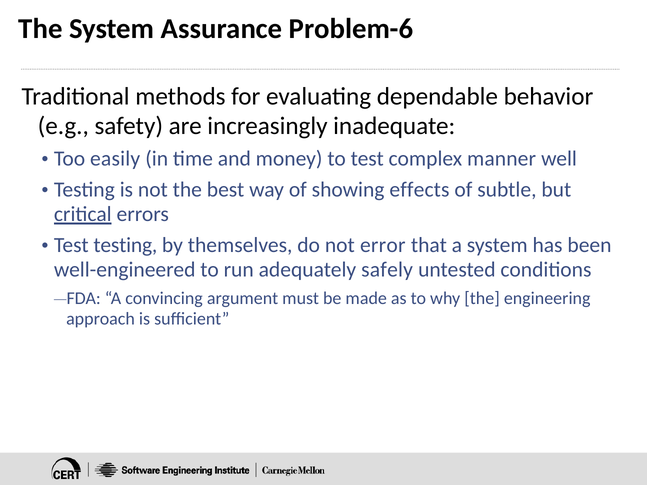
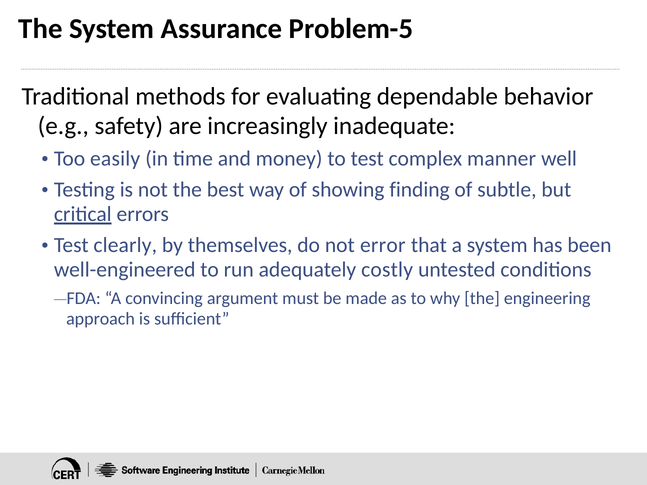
Problem-6: Problem-6 -> Problem-5
effects: effects -> finding
Test testing: testing -> clearly
safely: safely -> costly
